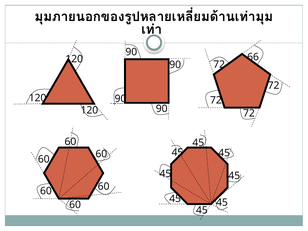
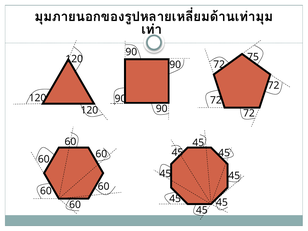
66: 66 -> 75
